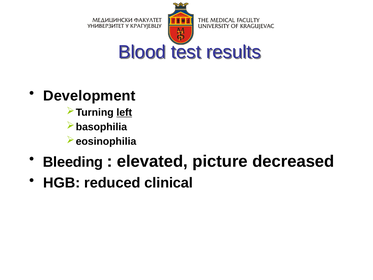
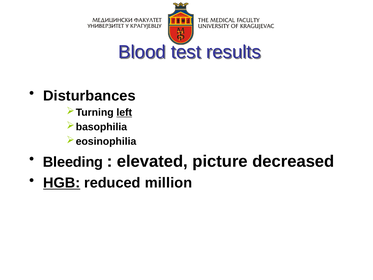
Development: Development -> Disturbances
HGB underline: none -> present
clinical: clinical -> million
